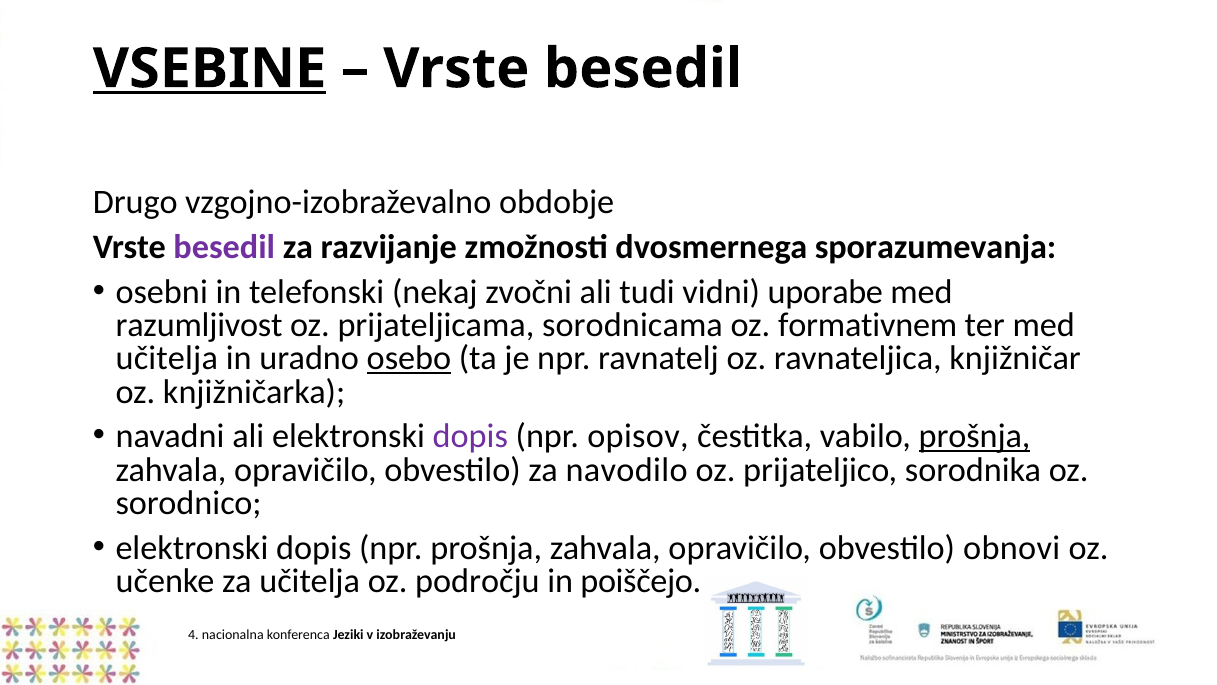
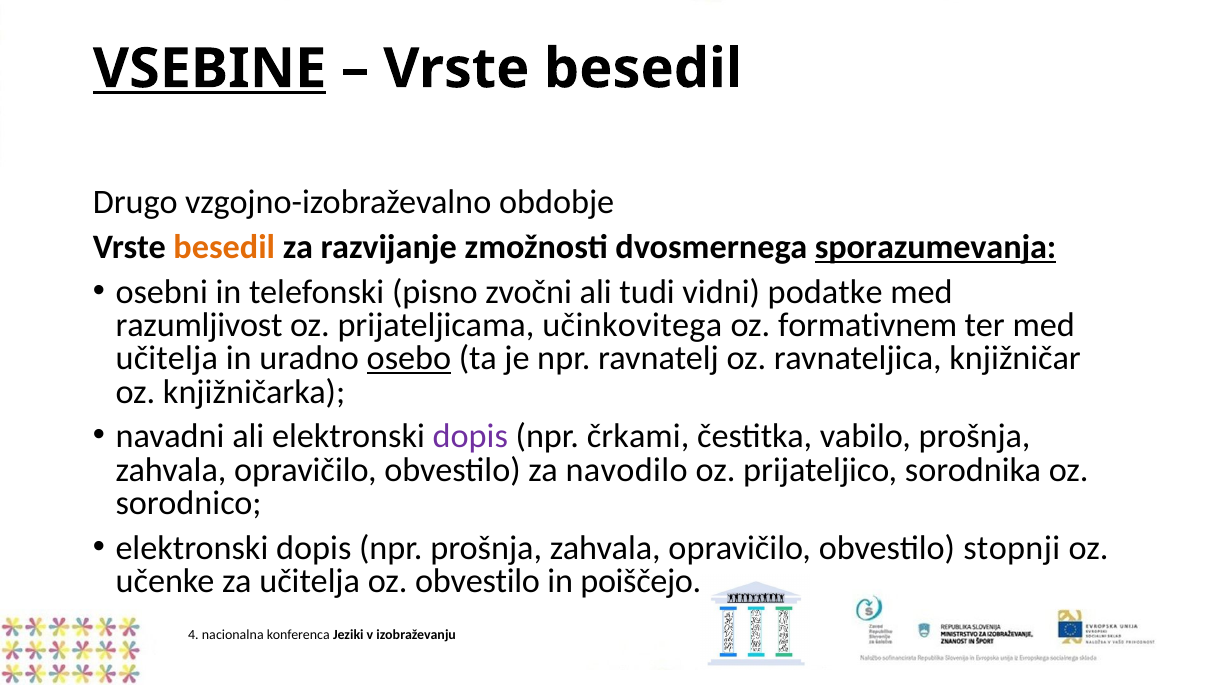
besedil at (224, 247) colour: purple -> orange
sporazumevanja underline: none -> present
nekaj: nekaj -> pisno
uporabe: uporabe -> podatke
sorodnicama: sorodnicama -> učinkovitega
opisov: opisov -> črkami
prošnja at (975, 436) underline: present -> none
obnovi: obnovi -> stopnji
oz področju: področju -> obvestilo
